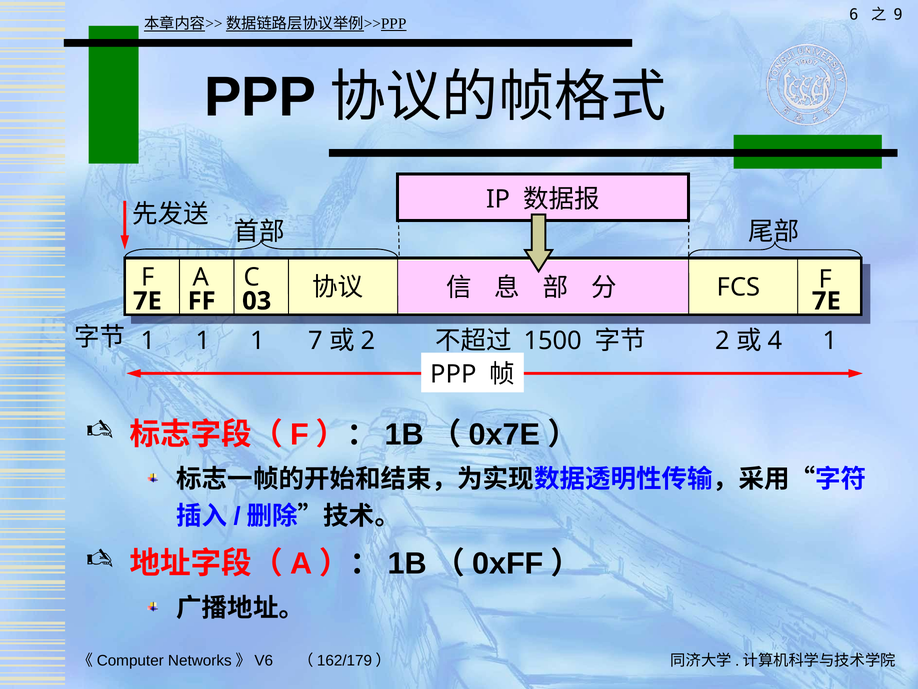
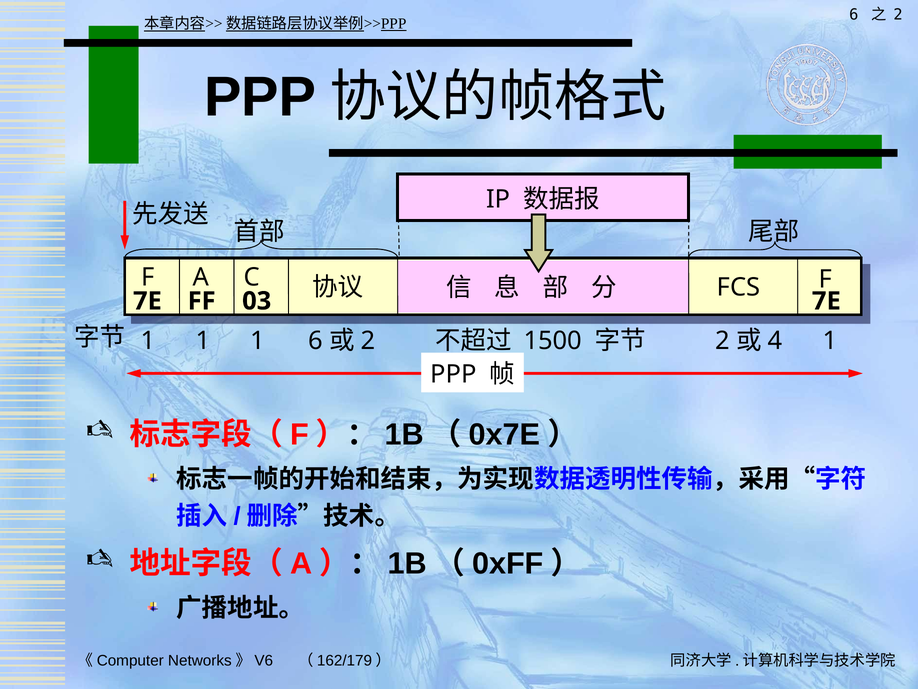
9 at (898, 15): 9 -> 2
1 7: 7 -> 6
